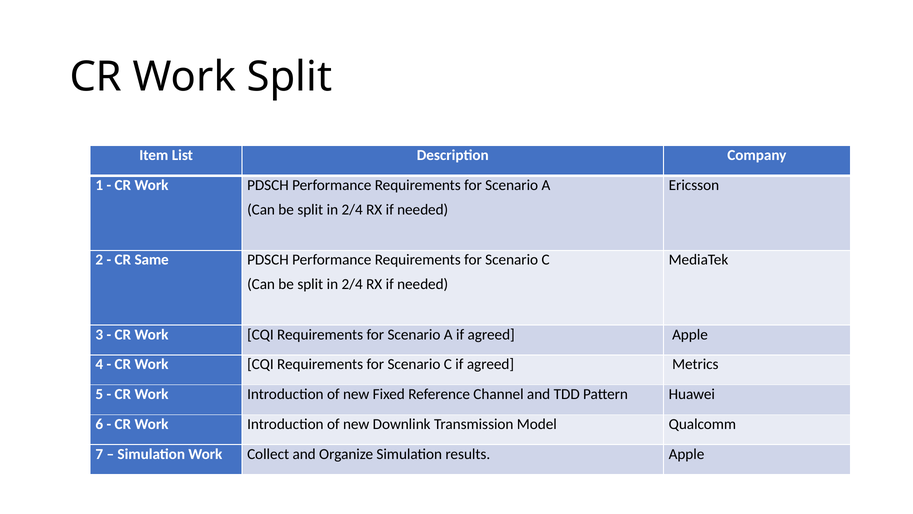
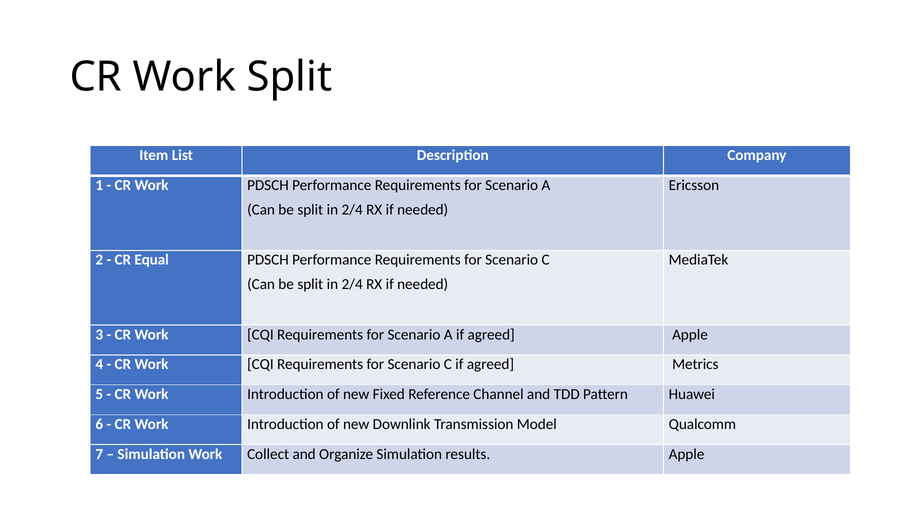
Same: Same -> Equal
